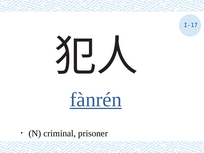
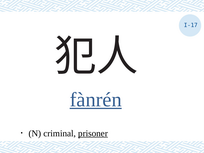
prisoner underline: none -> present
